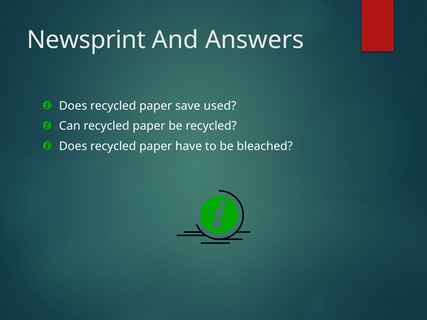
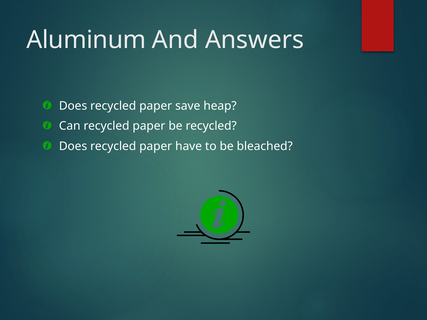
Newsprint: Newsprint -> Aluminum
used: used -> heap
